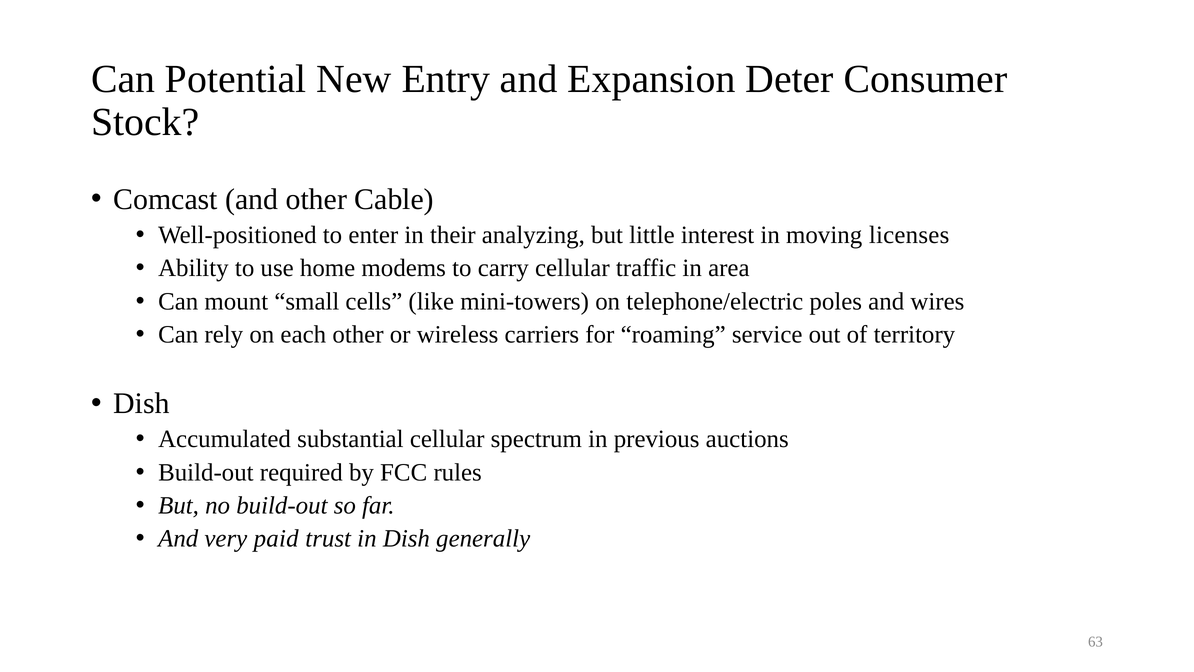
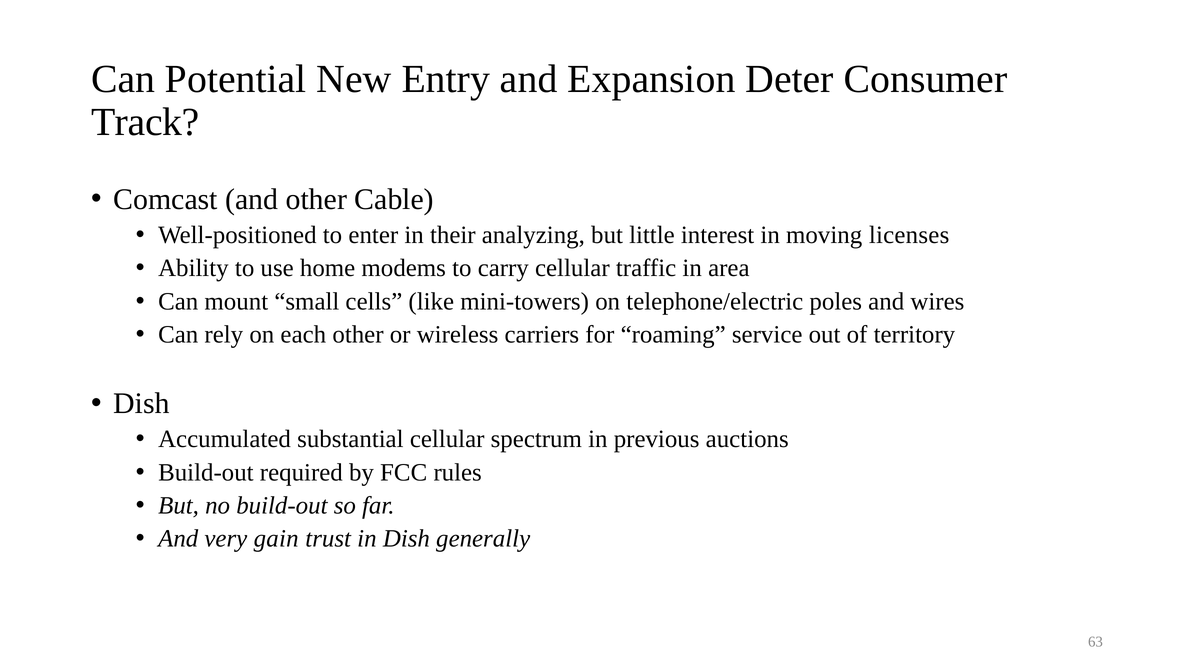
Stock: Stock -> Track
paid: paid -> gain
